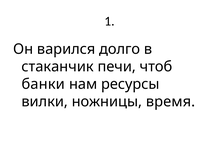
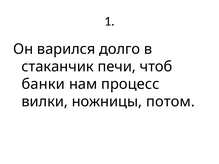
ресурсы: ресурсы -> процесс
время: время -> потом
